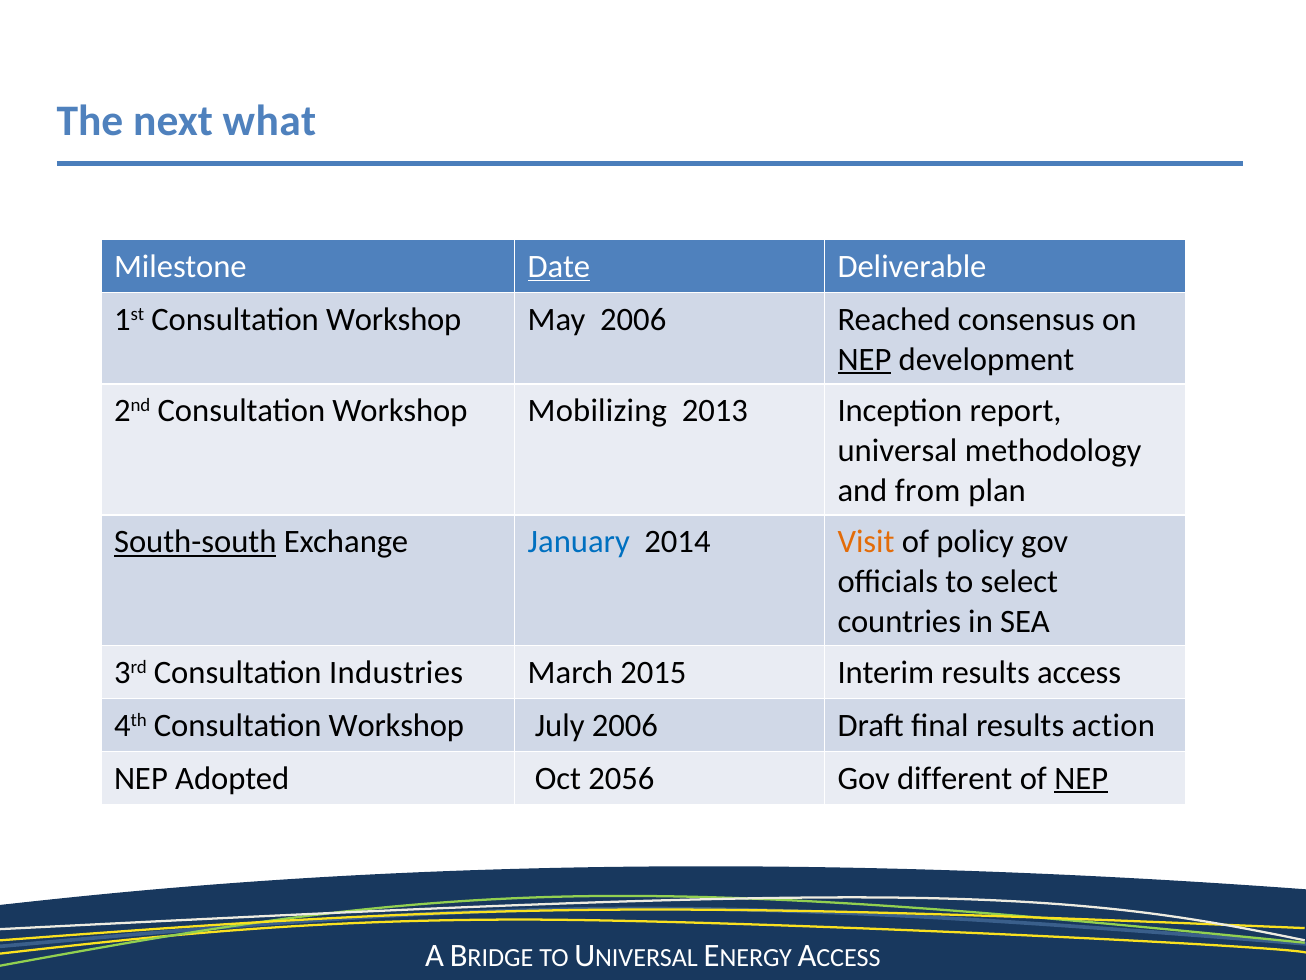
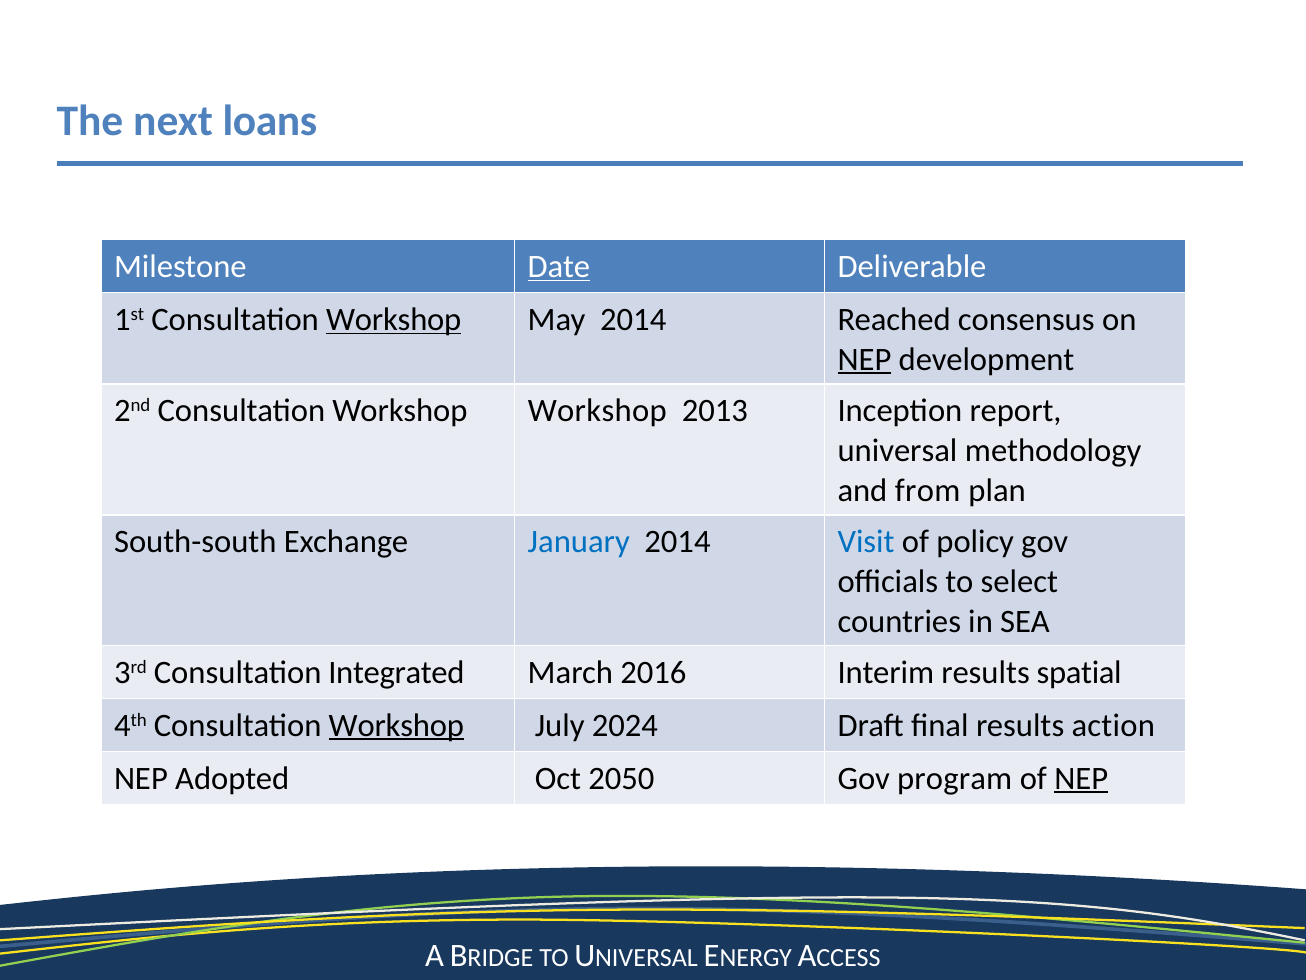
what: what -> loans
Workshop at (394, 319) underline: none -> present
May 2006: 2006 -> 2014
Workshop Mobilizing: Mobilizing -> Workshop
South-south underline: present -> none
Visit colour: orange -> blue
Industries: Industries -> Integrated
2015: 2015 -> 2016
access: access -> spatial
Workshop at (396, 725) underline: none -> present
July 2006: 2006 -> 2024
2056: 2056 -> 2050
different: different -> program
